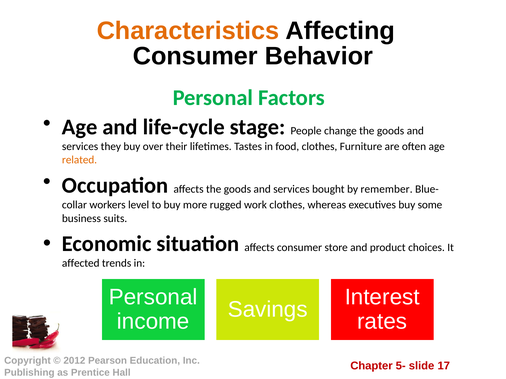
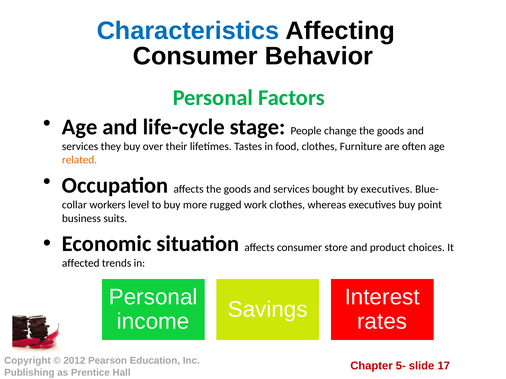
Characteristics colour: orange -> blue
by remember: remember -> executives
some: some -> point
